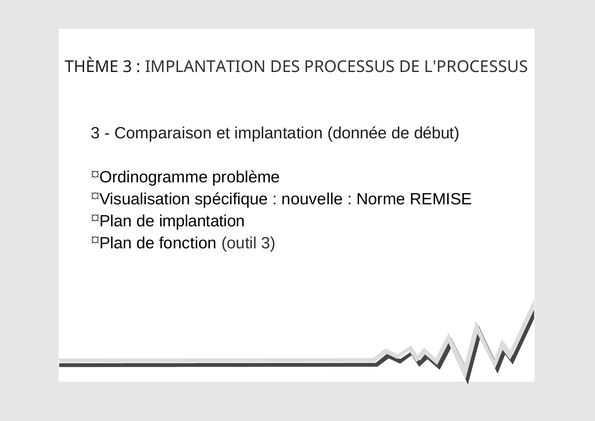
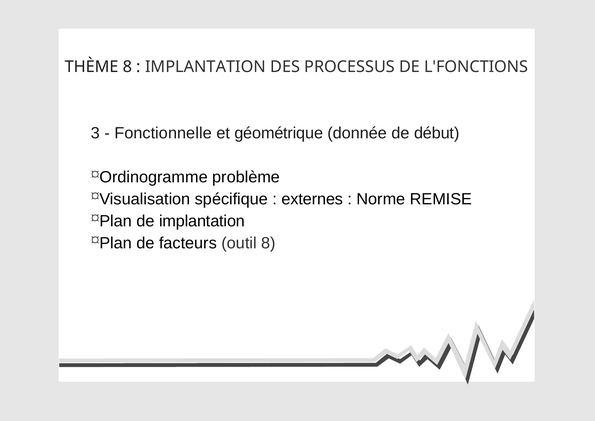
THÈME 3: 3 -> 8
L'PROCESSUS: L'PROCESSUS -> L'FONCTIONS
Comparaison: Comparaison -> Fonctionnelle
et implantation: implantation -> géométrique
nouvelle: nouvelle -> externes
fonction: fonction -> facteurs
outil 3: 3 -> 8
